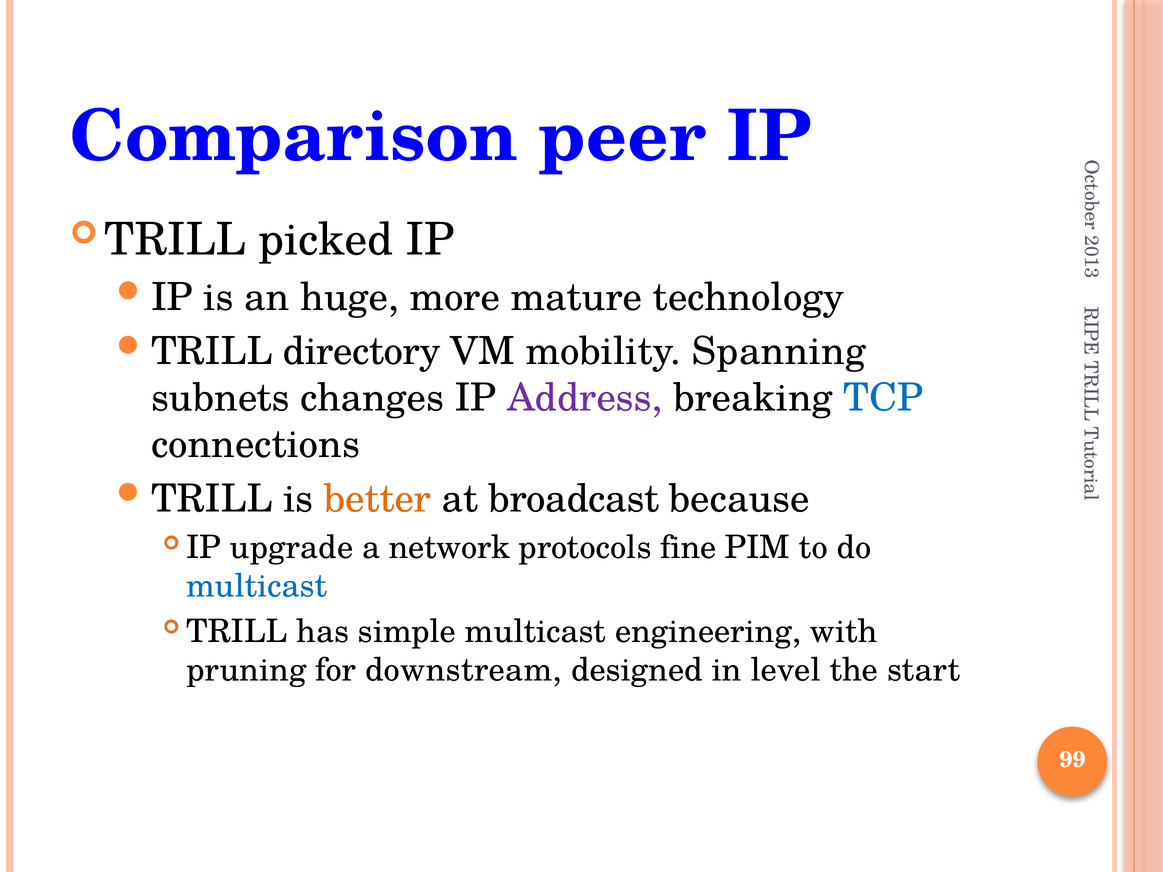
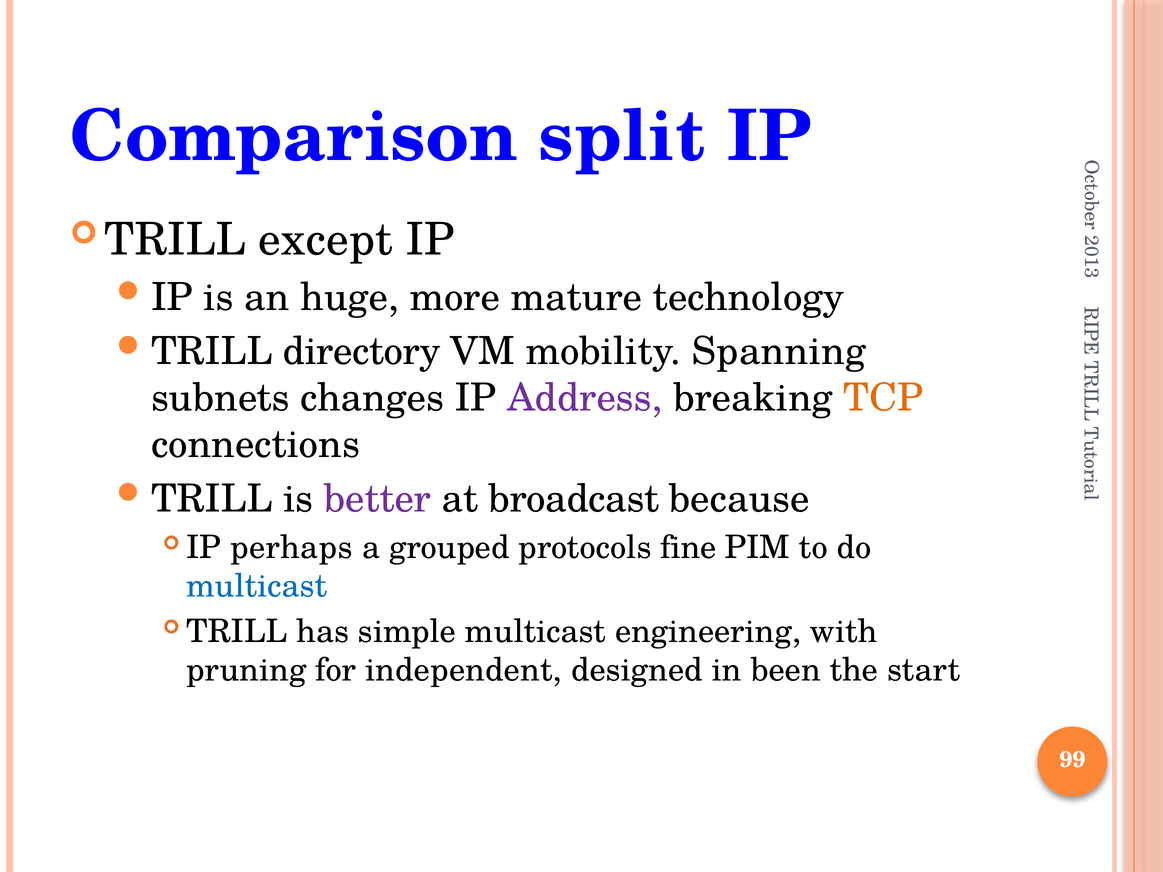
peer: peer -> split
picked: picked -> except
TCP colour: blue -> orange
better colour: orange -> purple
upgrade: upgrade -> perhaps
network: network -> grouped
downstream: downstream -> independent
level: level -> been
